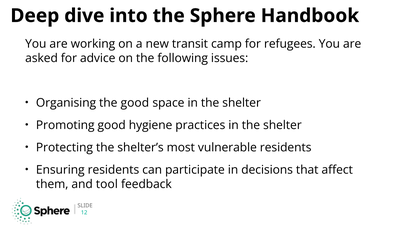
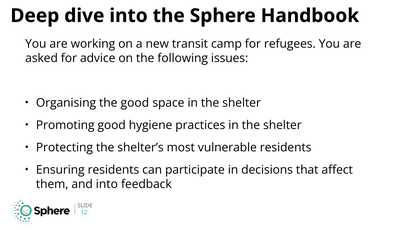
and tool: tool -> into
